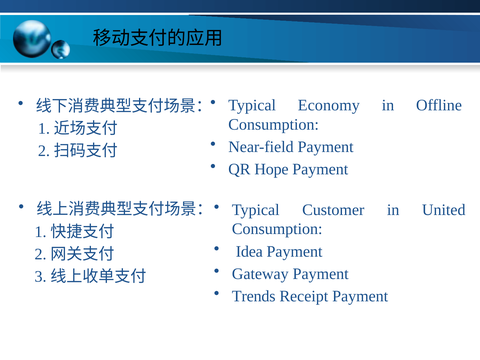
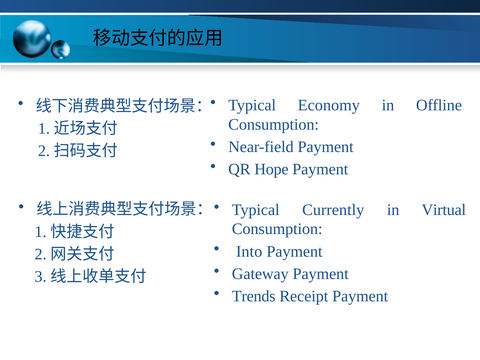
Customer: Customer -> Currently
United: United -> Virtual
Idea: Idea -> Into
